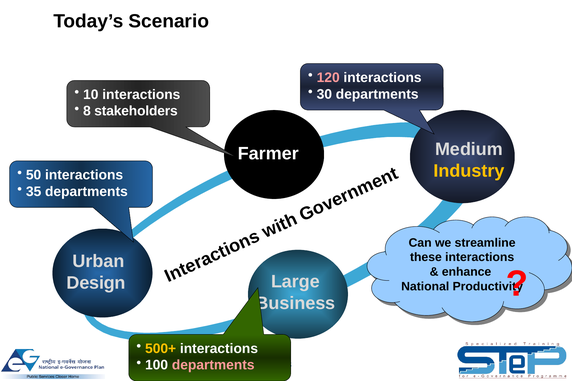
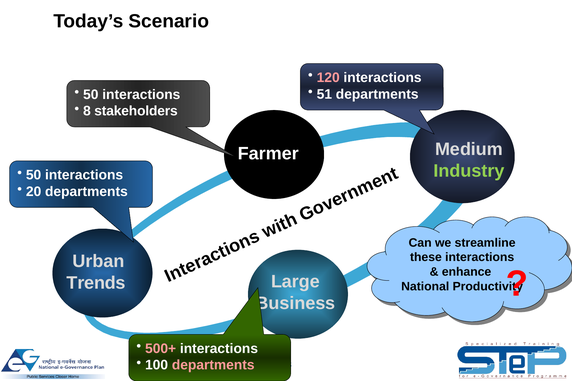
30: 30 -> 51
10 at (91, 95): 10 -> 50
Industry colour: yellow -> light green
35: 35 -> 20
Design: Design -> Trends
500+ colour: yellow -> pink
